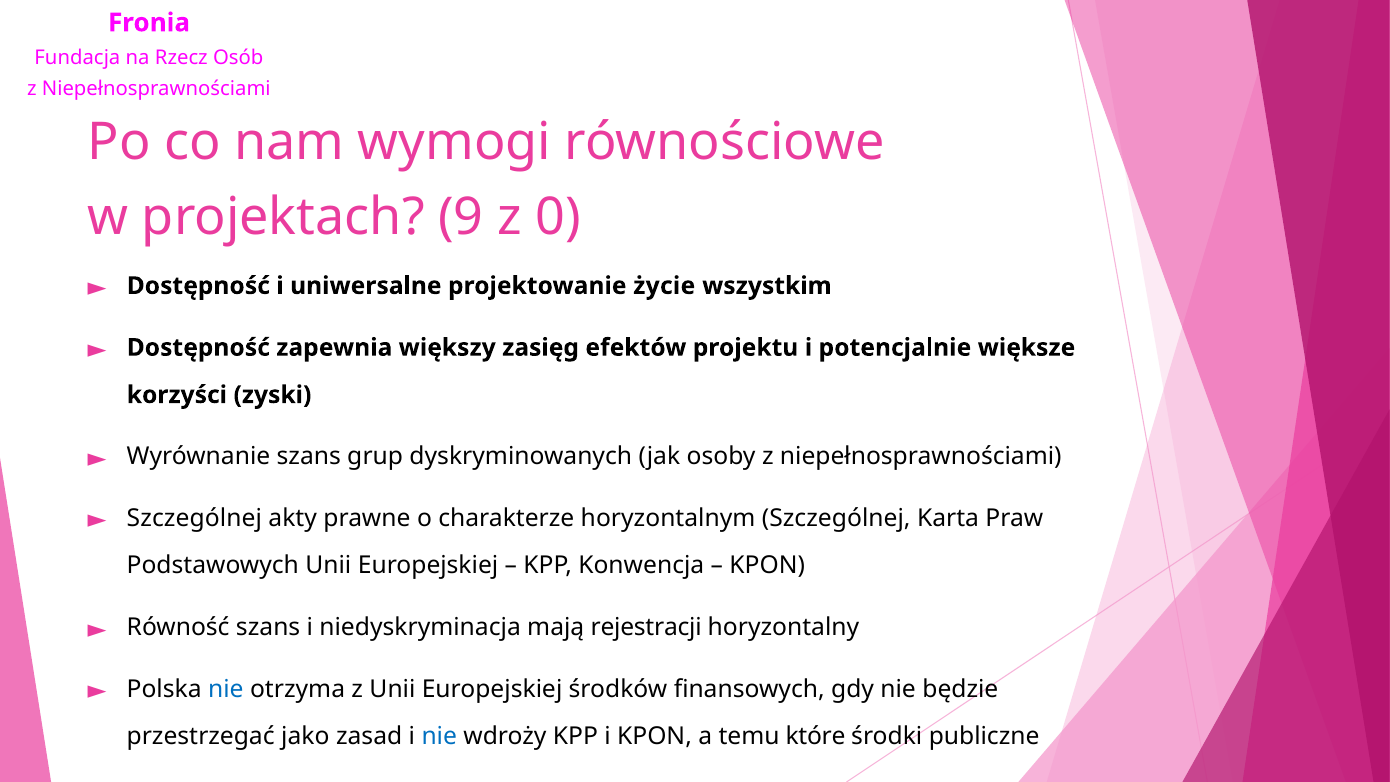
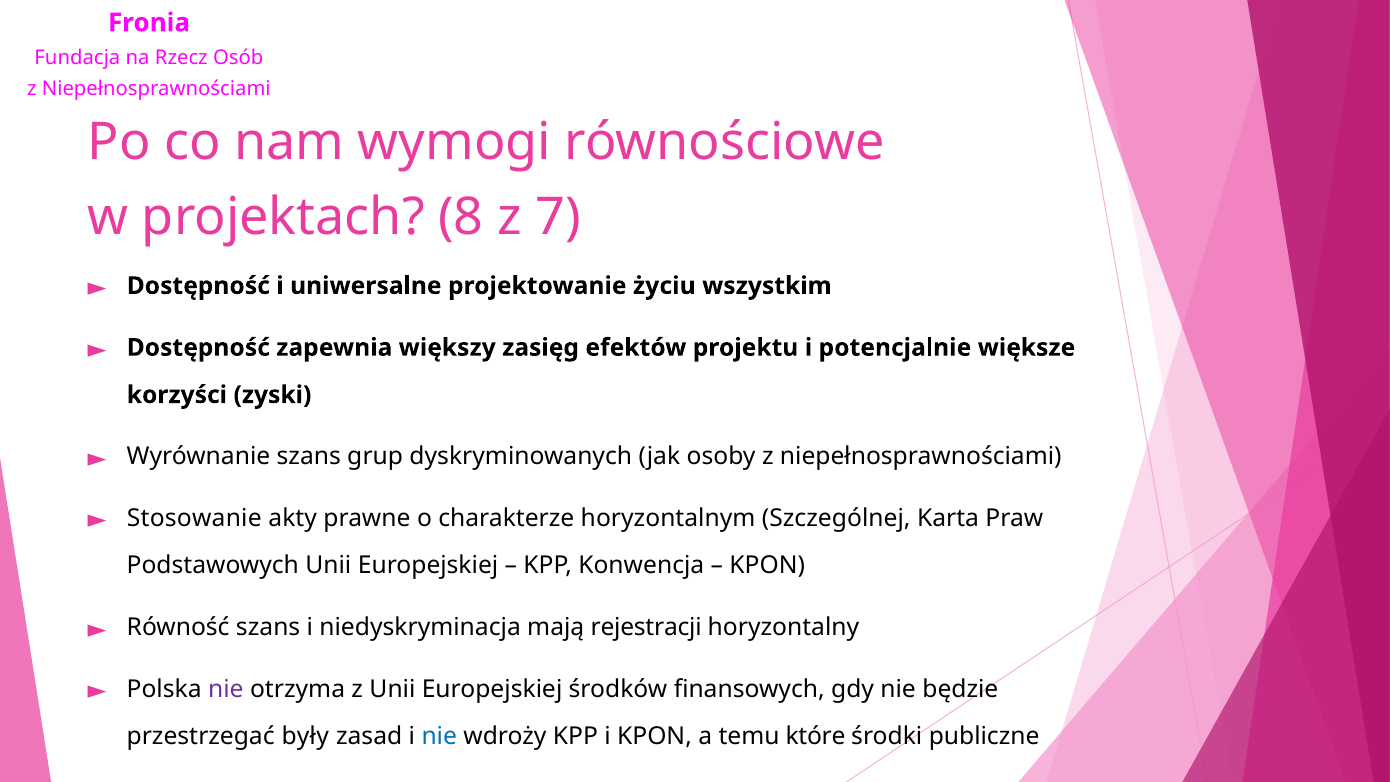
9: 9 -> 8
0: 0 -> 7
życie: życie -> życiu
Szczególnej at (194, 518): Szczególnej -> Stosowanie
nie at (226, 689) colour: blue -> purple
jako: jako -> były
